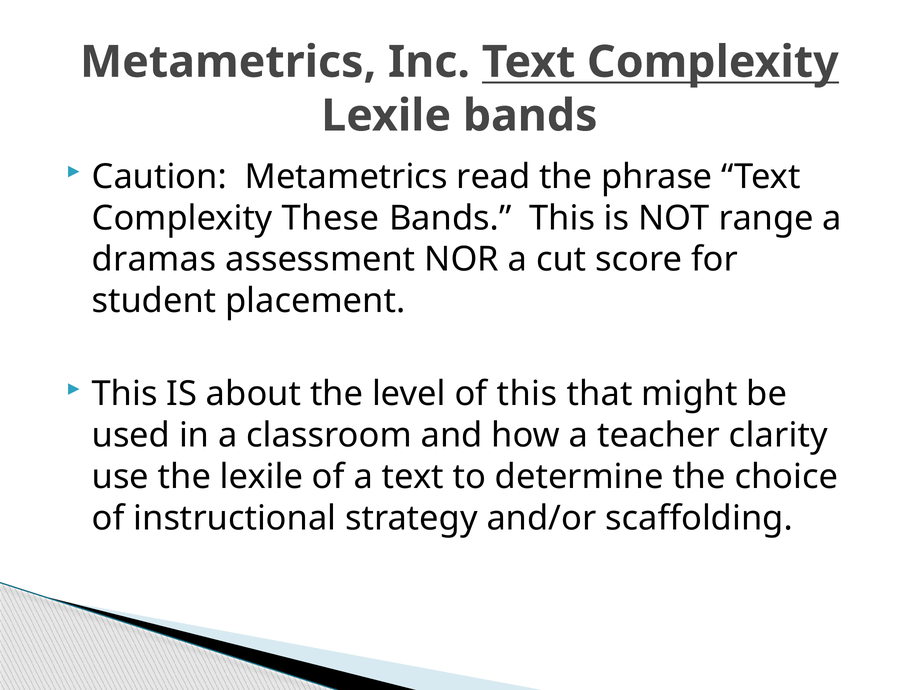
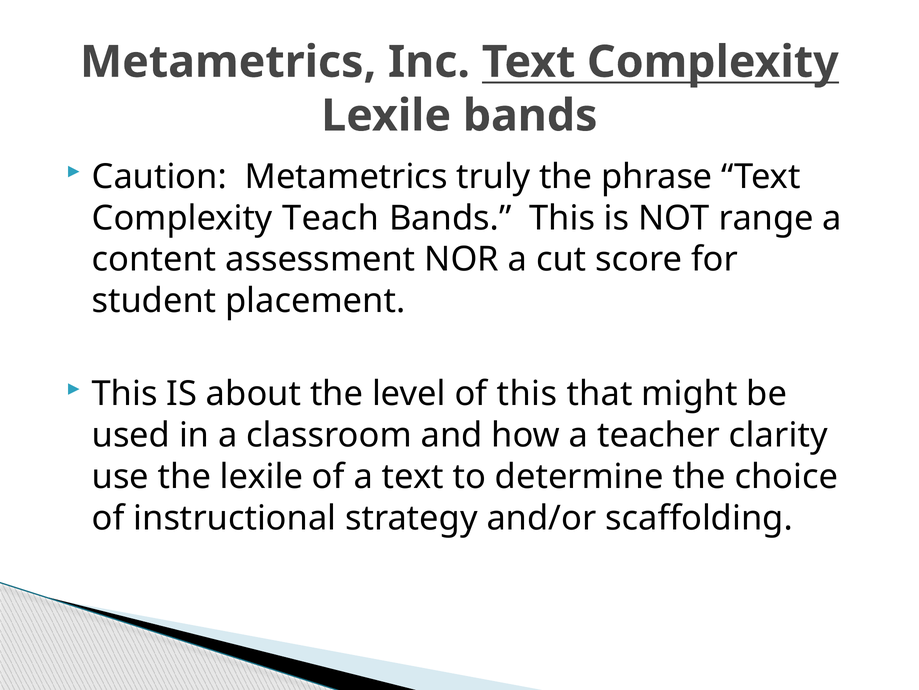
read: read -> truly
These: These -> Teach
dramas: dramas -> content
